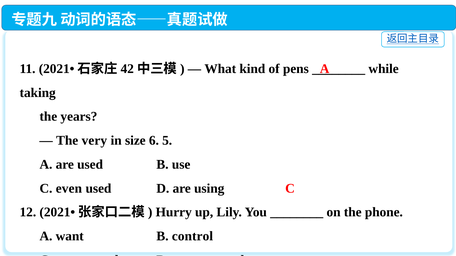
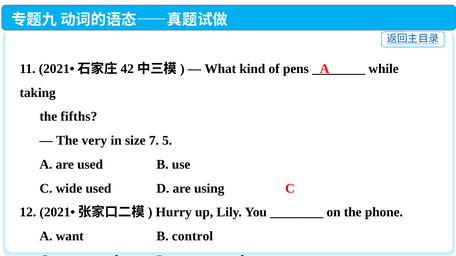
years: years -> fifths
6: 6 -> 7
even: even -> wide
